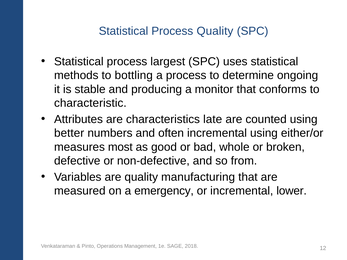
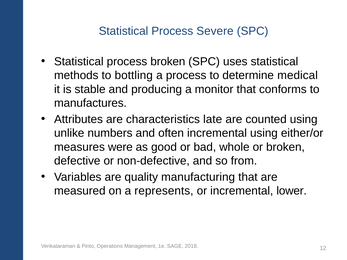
Process Quality: Quality -> Severe
process largest: largest -> broken
ongoing: ongoing -> medical
characteristic: characteristic -> manufactures
better: better -> unlike
most: most -> were
emergency: emergency -> represents
